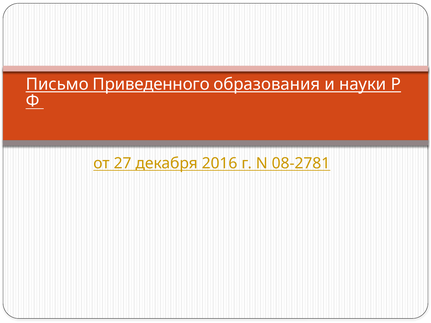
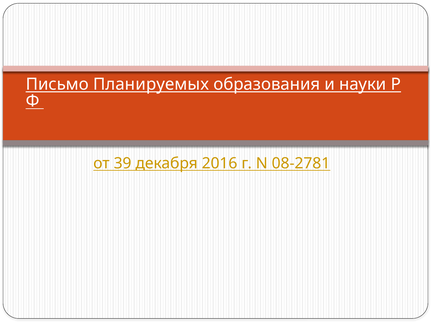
Приведенного: Приведенного -> Планируемых
27: 27 -> 39
